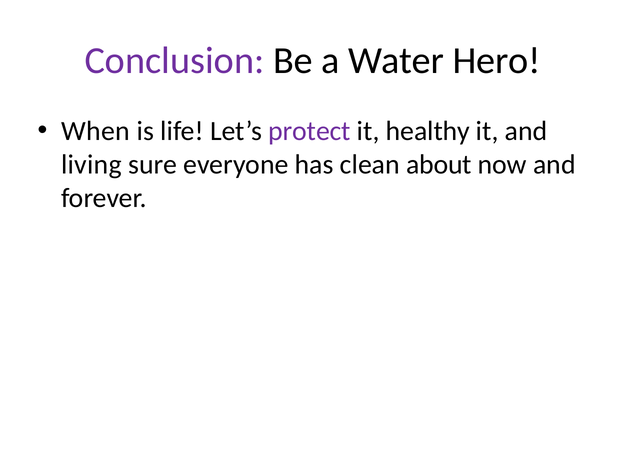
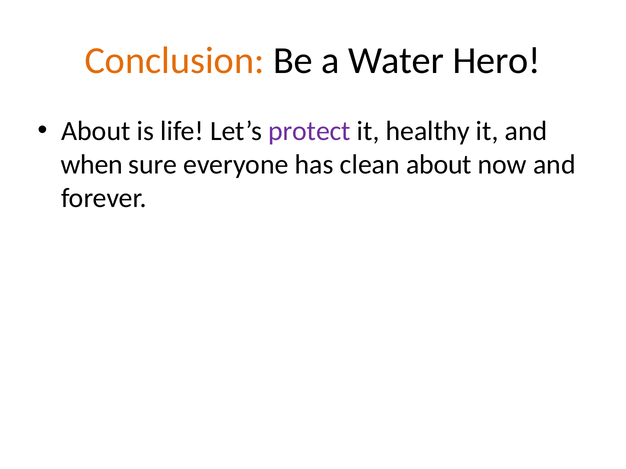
Conclusion colour: purple -> orange
When at (96, 131): When -> About
living: living -> when
